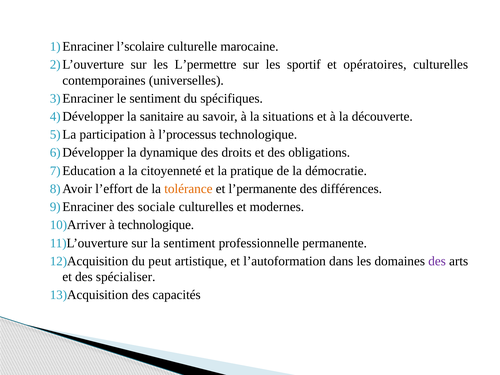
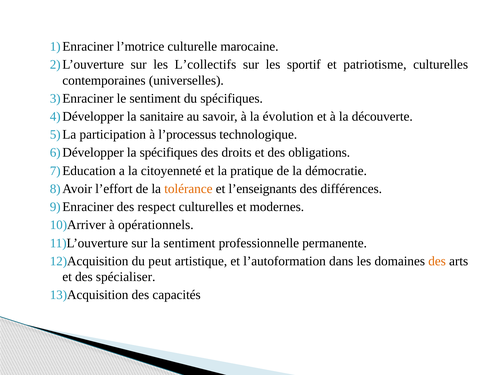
l’scolaire: l’scolaire -> l’motrice
L’permettre: L’permettre -> L’collectifs
opératoires: opératoires -> patriotisme
situations: situations -> évolution
la dynamique: dynamique -> spécifiques
l’permanente: l’permanente -> l’enseignants
sociale: sociale -> respect
à technologique: technologique -> opérationnels
des at (437, 261) colour: purple -> orange
